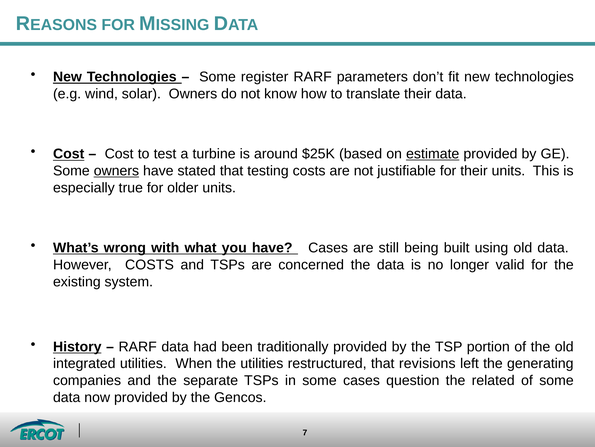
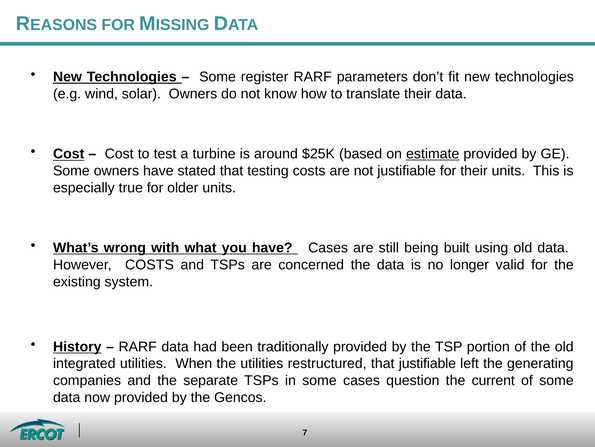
owners at (116, 171) underline: present -> none
that revisions: revisions -> justifiable
related: related -> current
